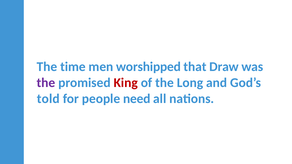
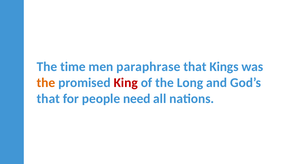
worshipped: worshipped -> paraphrase
Draw: Draw -> Kings
the at (46, 83) colour: purple -> orange
told at (48, 99): told -> that
